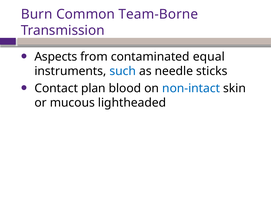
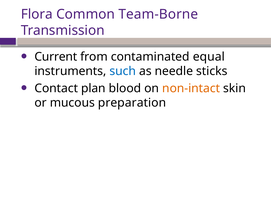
Burn: Burn -> Flora
Aspects: Aspects -> Current
non-intact colour: blue -> orange
lightheaded: lightheaded -> preparation
